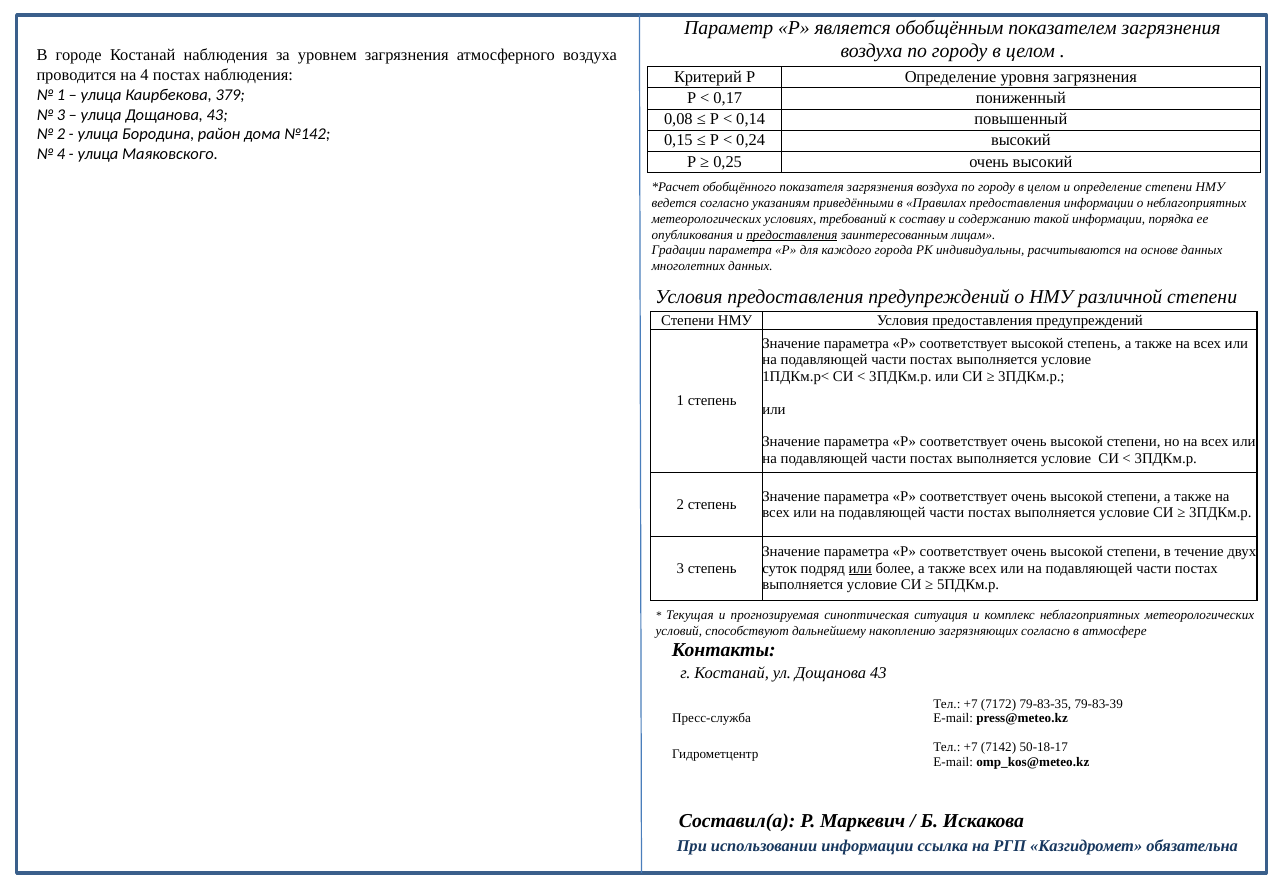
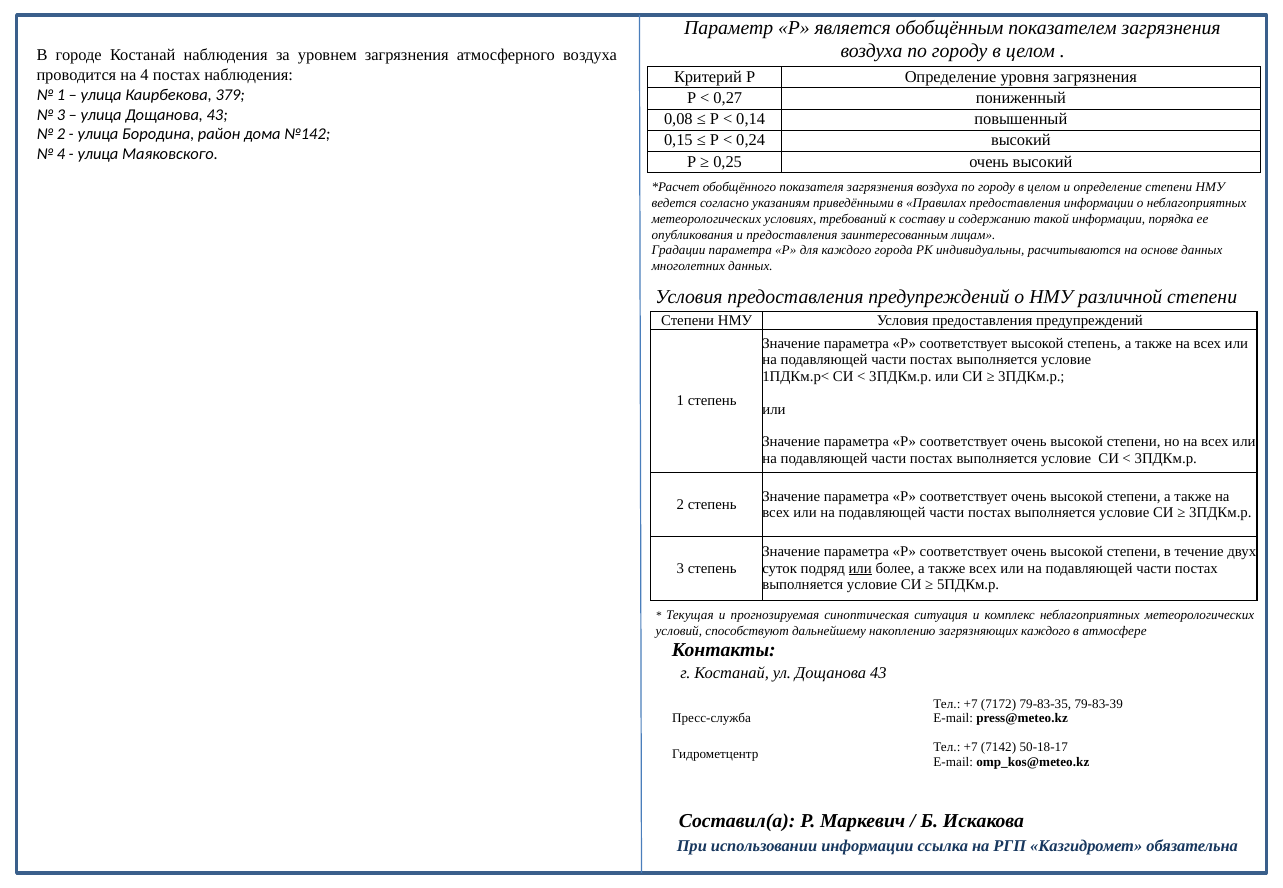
0,17: 0,17 -> 0,27
предоставления at (792, 235) underline: present -> none
загрязняющих согласно: согласно -> каждого
